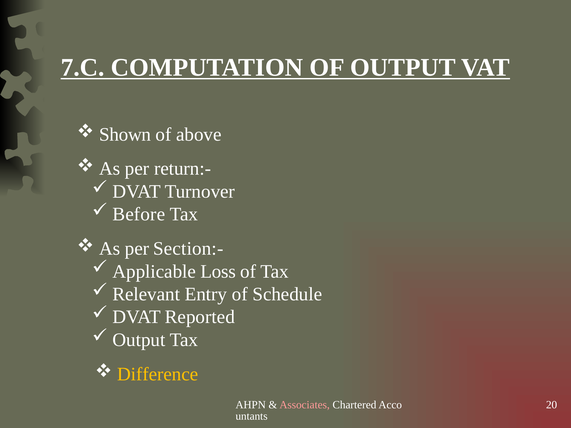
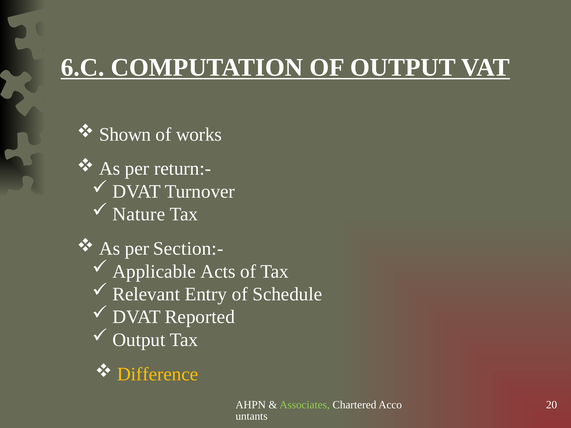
7.C: 7.C -> 6.C
above: above -> works
Before: Before -> Nature
Loss: Loss -> Acts
Associates colour: pink -> light green
